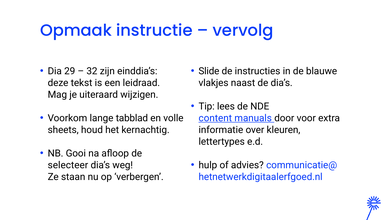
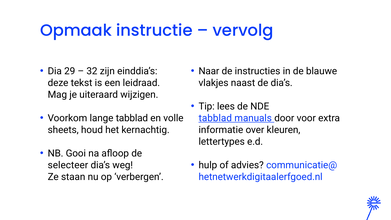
Slide: Slide -> Naar
content at (215, 118): content -> tabblad
